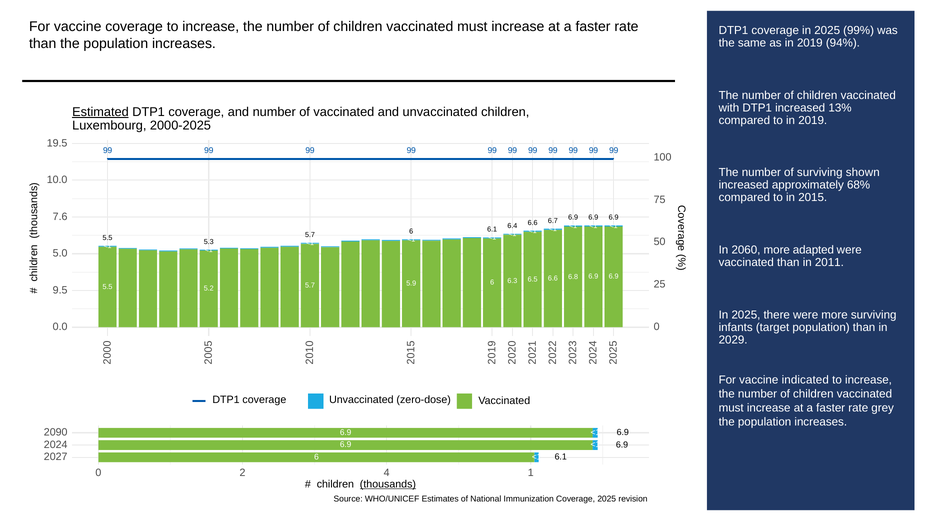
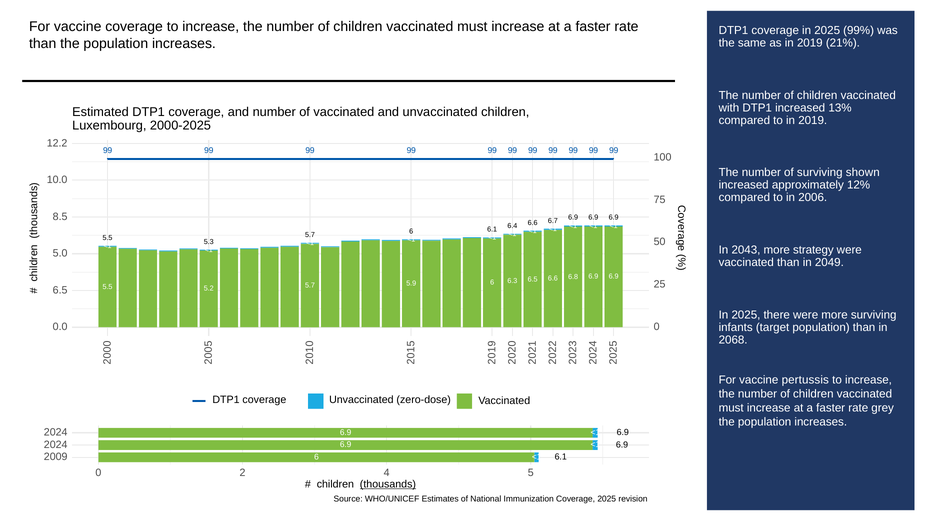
94%: 94% -> 21%
Estimated underline: present -> none
19.5: 19.5 -> 12.2
68%: 68% -> 12%
2015: 2015 -> 2006
7.6: 7.6 -> 8.5
2060: 2060 -> 2043
adapted: adapted -> strategy
2011: 2011 -> 2049
9.5 at (60, 290): 9.5 -> 6.5
2029: 2029 -> 2068
indicated: indicated -> pertussis
2090 at (56, 432): 2090 -> 2024
2027: 2027 -> 2009
4 1: 1 -> 5
